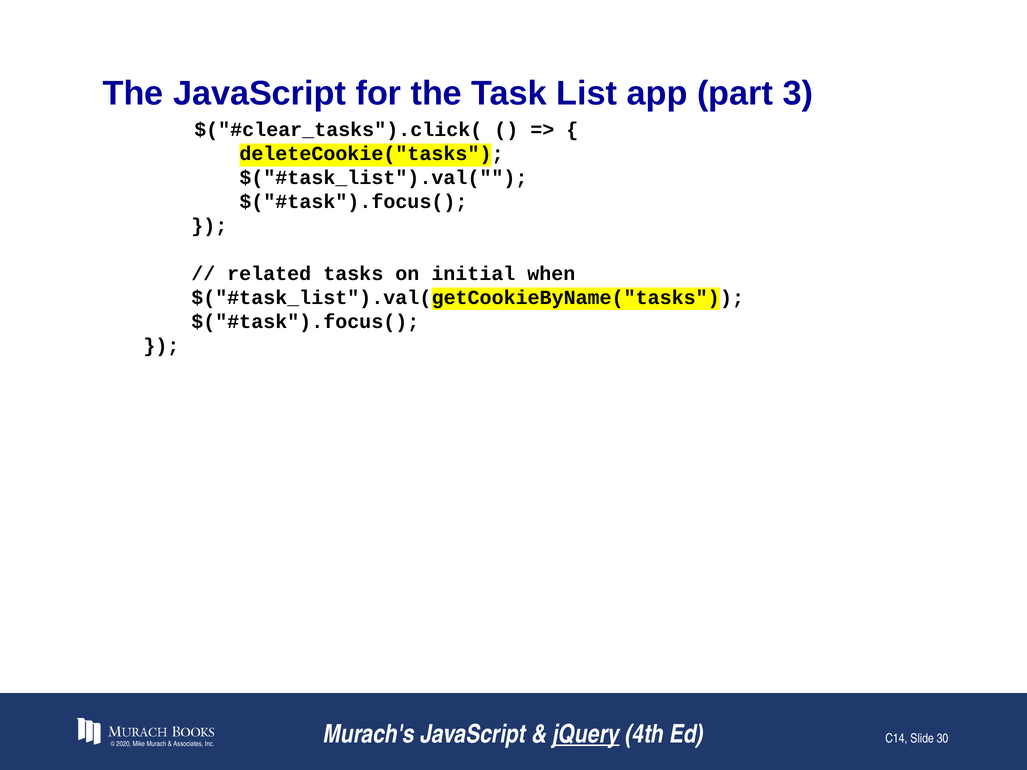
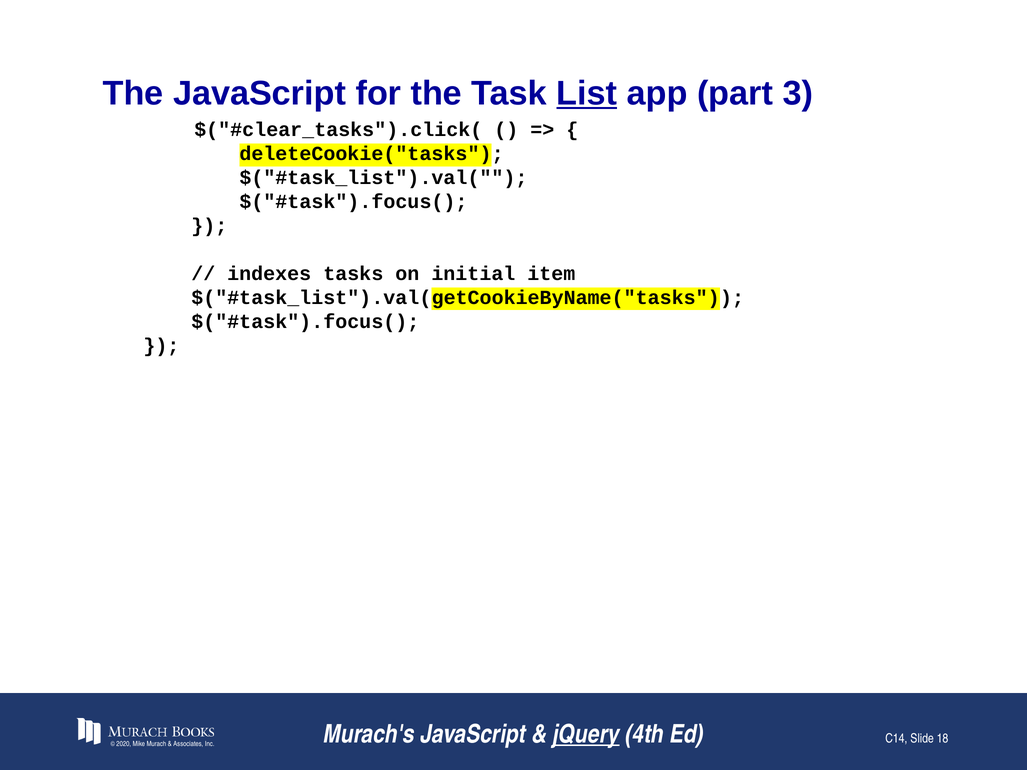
List underline: none -> present
related: related -> indexes
when: when -> item
30: 30 -> 18
